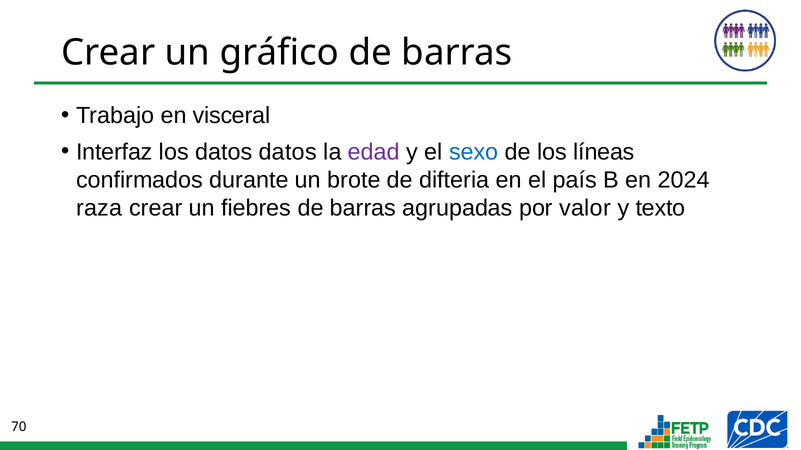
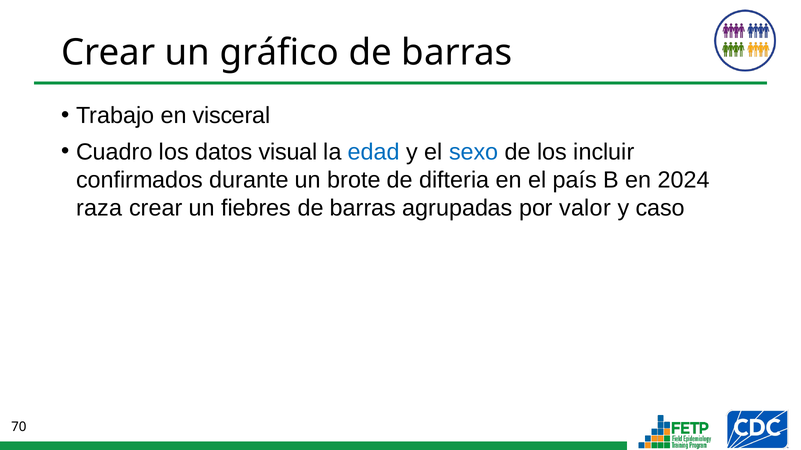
Interfaz: Interfaz -> Cuadro
datos datos: datos -> visual
edad colour: purple -> blue
líneas: líneas -> incluir
texto: texto -> caso
